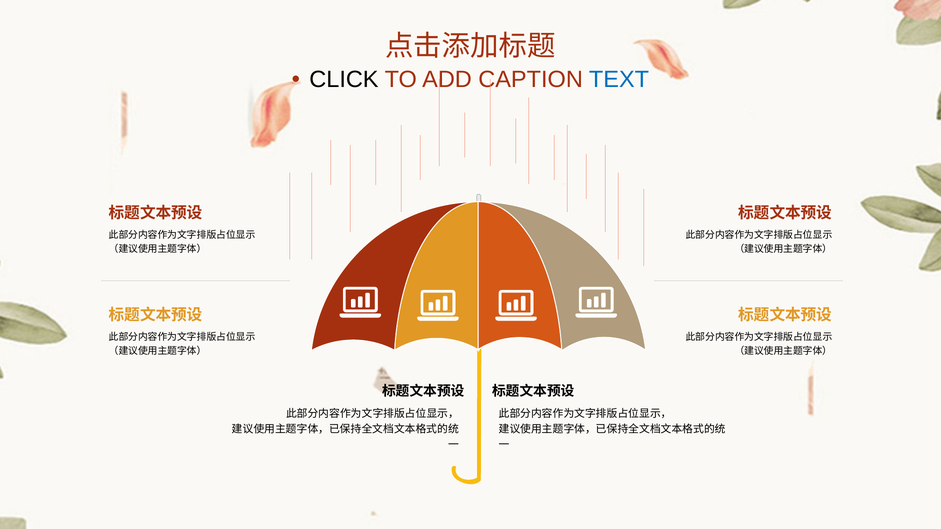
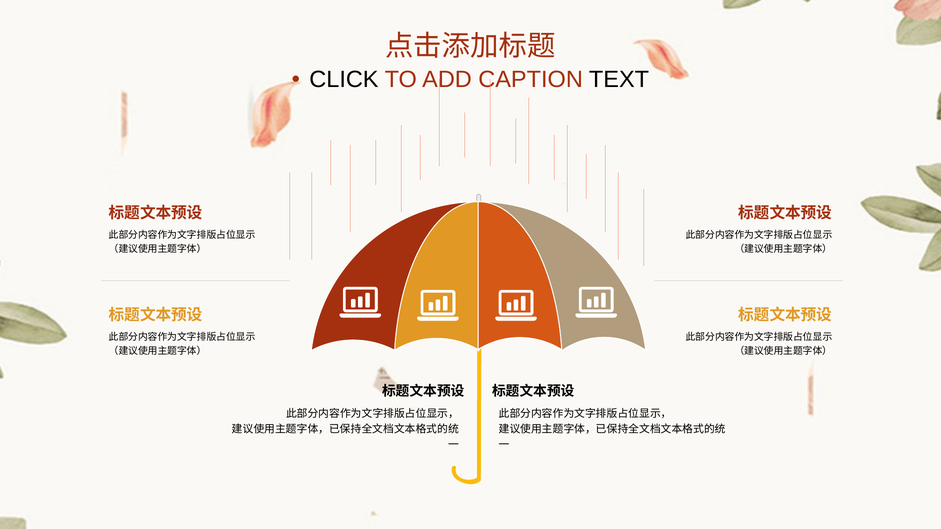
TEXT colour: blue -> black
